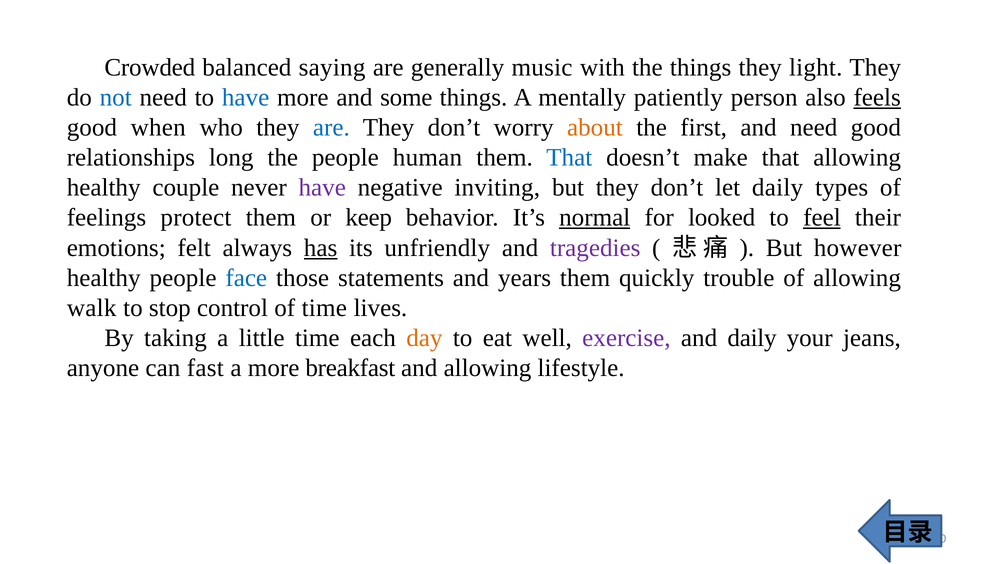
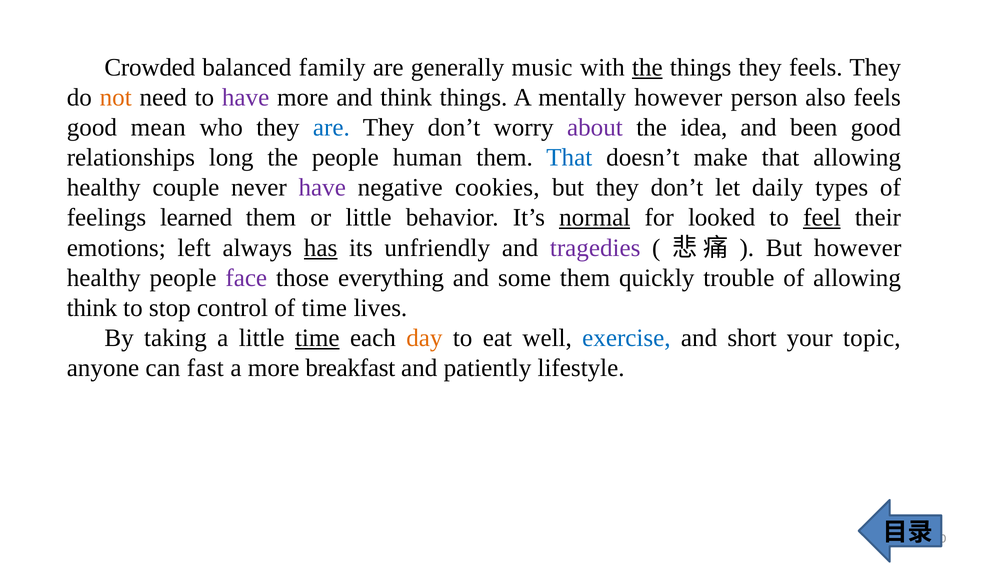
saying: saying -> family
the at (647, 67) underline: none -> present
they light: light -> feels
not colour: blue -> orange
have at (246, 98) colour: blue -> purple
and some: some -> think
mentally patiently: patiently -> however
feels at (877, 98) underline: present -> none
when: when -> mean
about colour: orange -> purple
first: first -> idea
and need: need -> been
inviting: inviting -> cookies
protect: protect -> learned
or keep: keep -> little
felt: felt -> left
face colour: blue -> purple
statements: statements -> everything
years: years -> some
walk at (92, 308): walk -> think
time at (317, 338) underline: none -> present
exercise colour: purple -> blue
and daily: daily -> short
jeans: jeans -> topic
and allowing: allowing -> patiently
